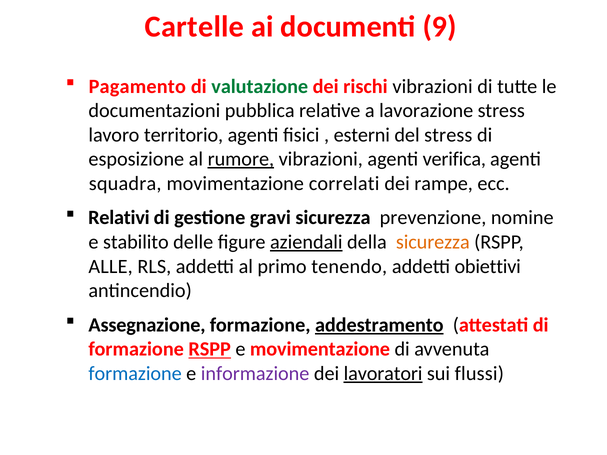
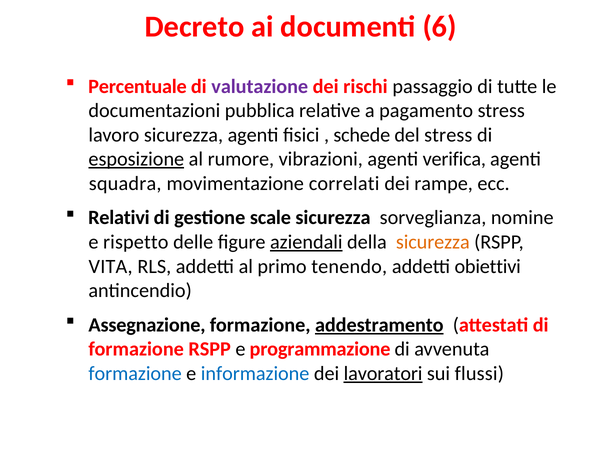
Cartelle: Cartelle -> Decreto
9: 9 -> 6
Pagamento: Pagamento -> Percentuale
valutazione colour: green -> purple
rischi vibrazioni: vibrazioni -> passaggio
lavorazione: lavorazione -> pagamento
lavoro territorio: territorio -> sicurezza
esterni: esterni -> schede
esposizione underline: none -> present
rumore underline: present -> none
gravi: gravi -> scale
prevenzione: prevenzione -> sorveglianza
stabilito: stabilito -> rispetto
ALLE: ALLE -> VITA
RSPP at (210, 349) underline: present -> none
e movimentazione: movimentazione -> programmazione
informazione colour: purple -> blue
